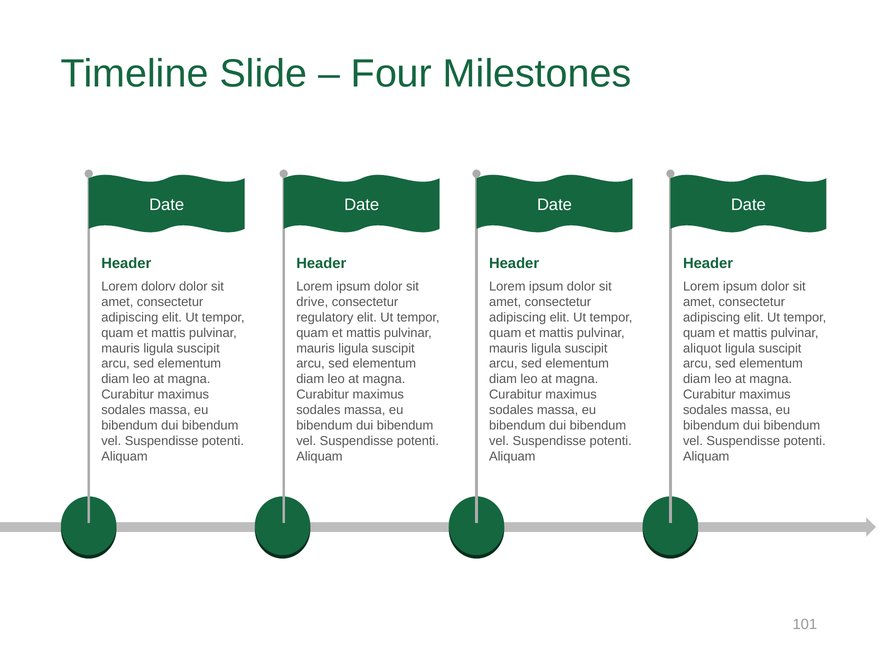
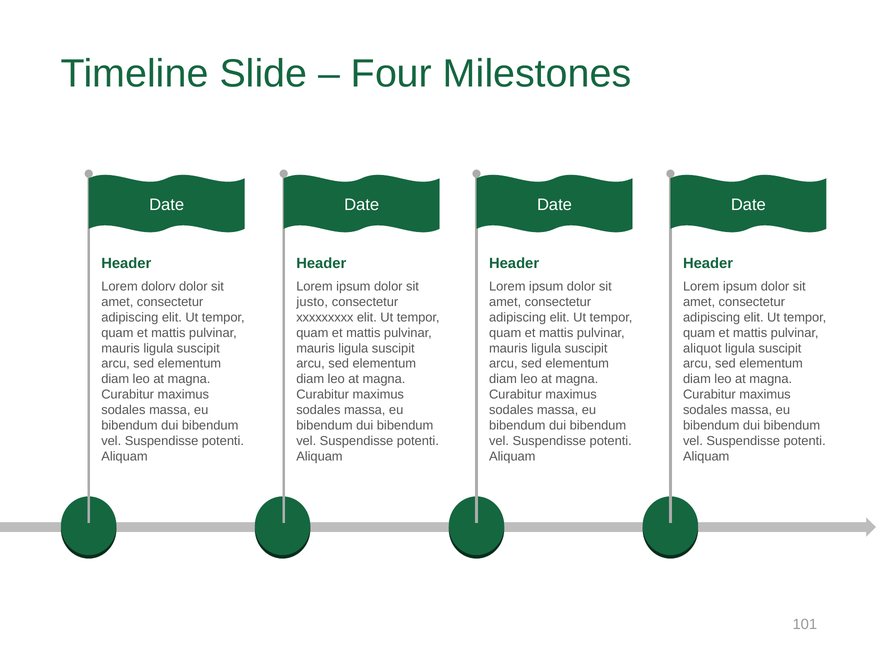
drive: drive -> justo
regulatory: regulatory -> xxxxxxxxx
